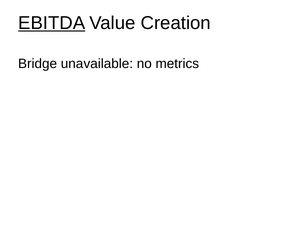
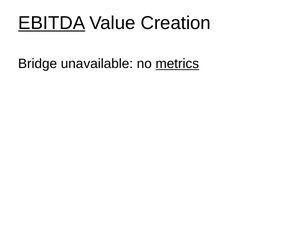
metrics underline: none -> present
